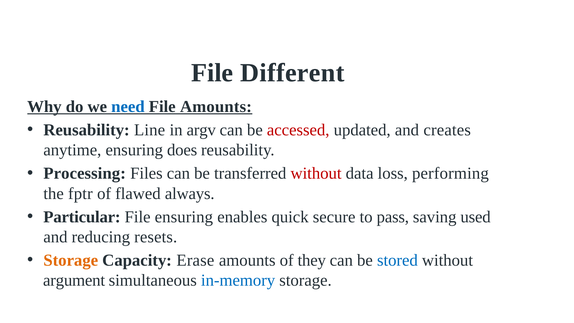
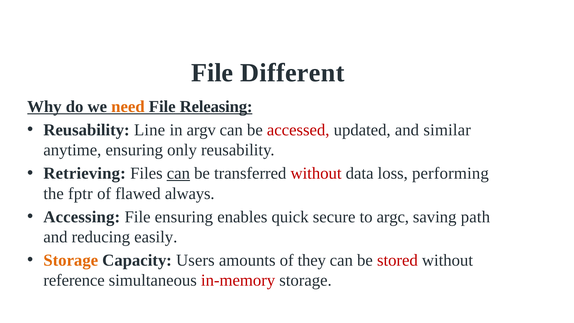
need colour: blue -> orange
File Amounts: Amounts -> Releasing
creates: creates -> similar
does: does -> only
Processing: Processing -> Retrieving
can at (178, 173) underline: none -> present
Particular: Particular -> Accessing
pass: pass -> argc
used: used -> path
resets: resets -> easily
Erase: Erase -> Users
stored colour: blue -> red
argument: argument -> reference
in-memory colour: blue -> red
